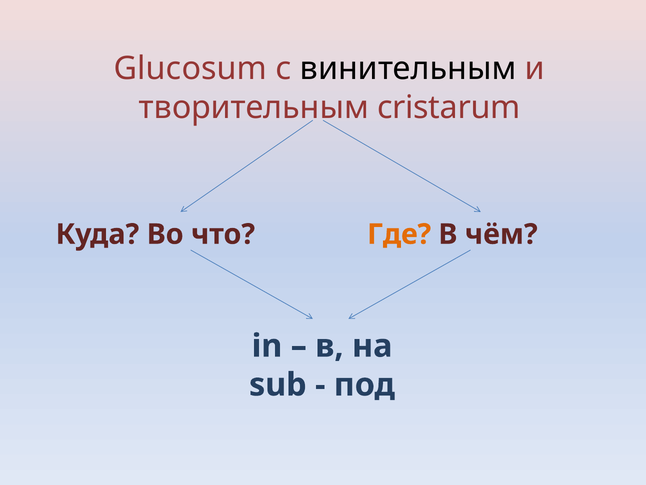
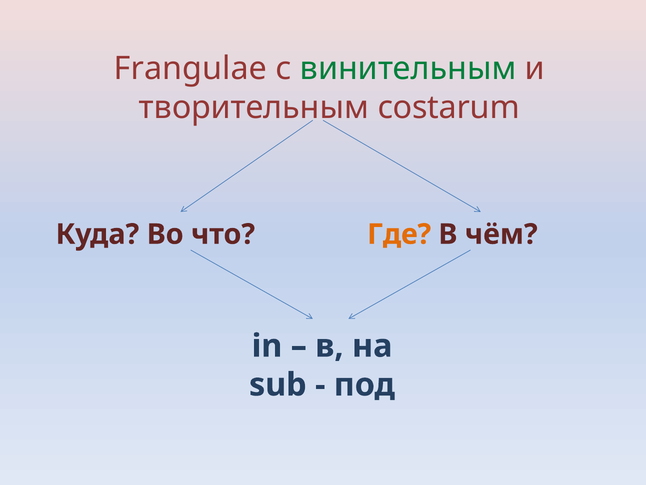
Glucosum: Glucosum -> Frangulae
винительным colour: black -> green
cristarum: cristarum -> costarum
